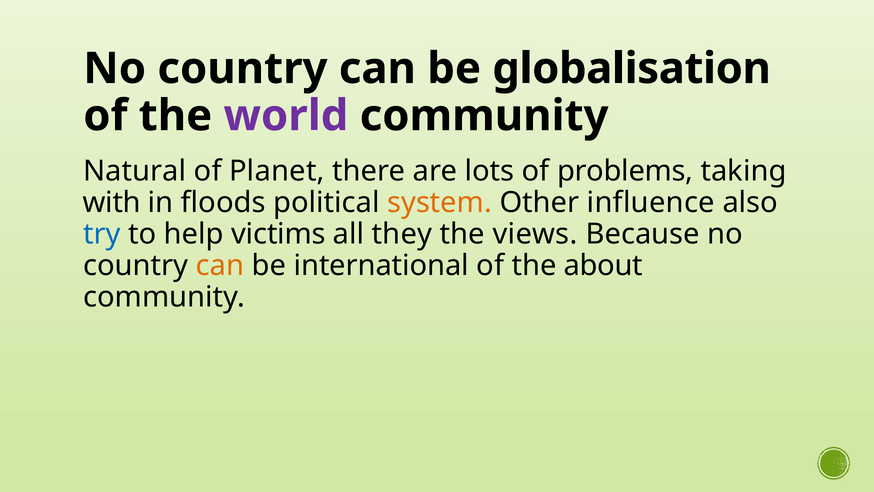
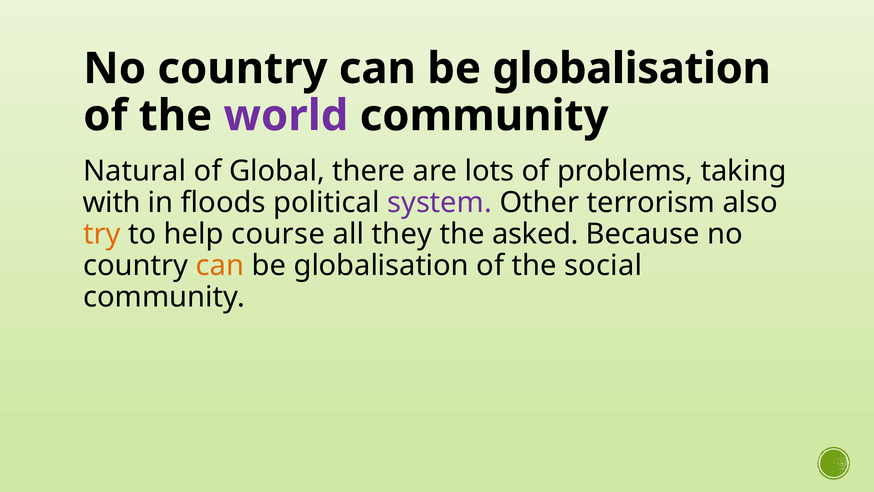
Planet: Planet -> Global
system colour: orange -> purple
influence: influence -> terrorism
try colour: blue -> orange
victims: victims -> course
views: views -> asked
international at (381, 265): international -> globalisation
about: about -> social
